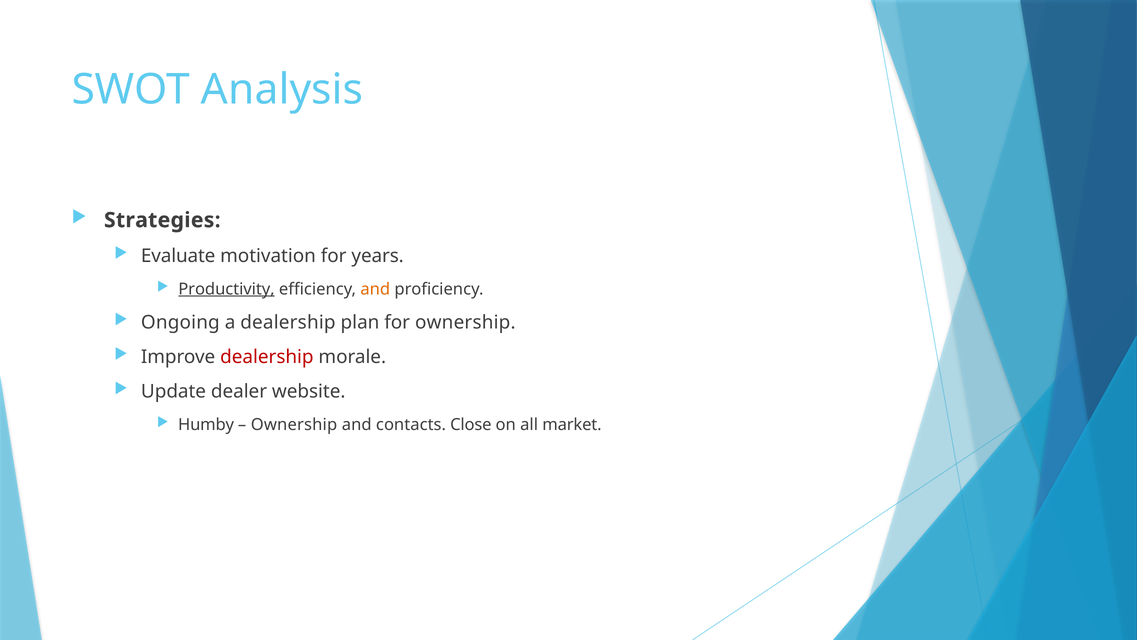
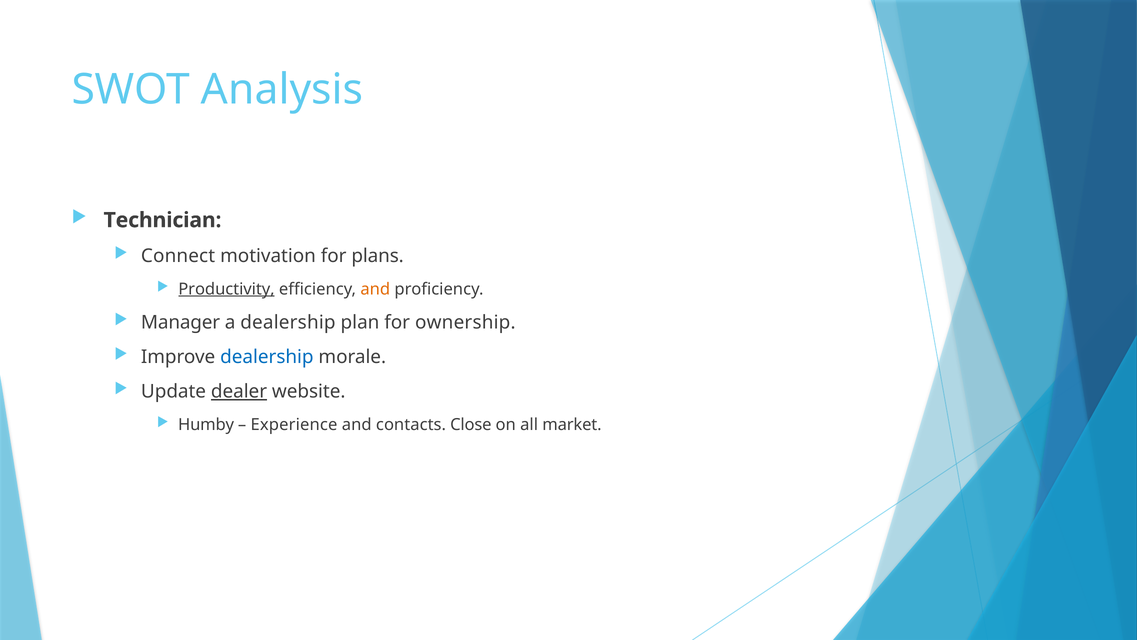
Strategies: Strategies -> Technician
Evaluate: Evaluate -> Connect
years: years -> plans
Ongoing: Ongoing -> Manager
dealership at (267, 357) colour: red -> blue
dealer underline: none -> present
Ownership at (294, 424): Ownership -> Experience
